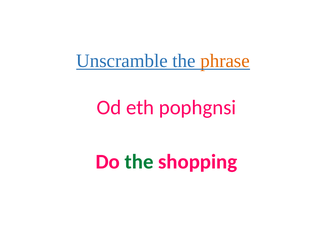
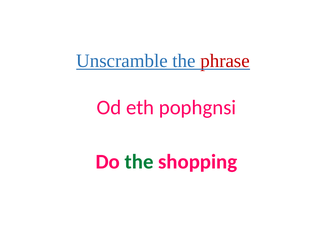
phrase colour: orange -> red
